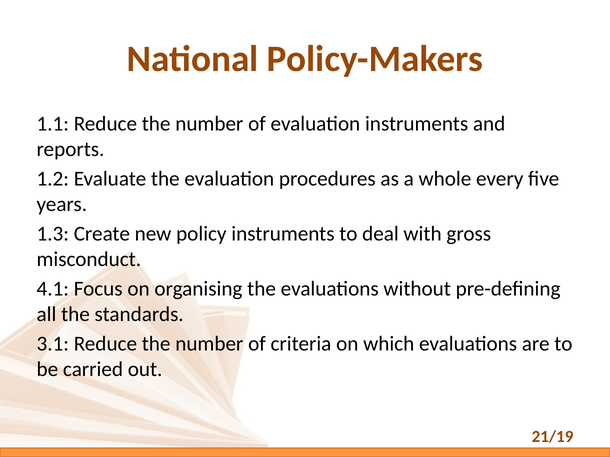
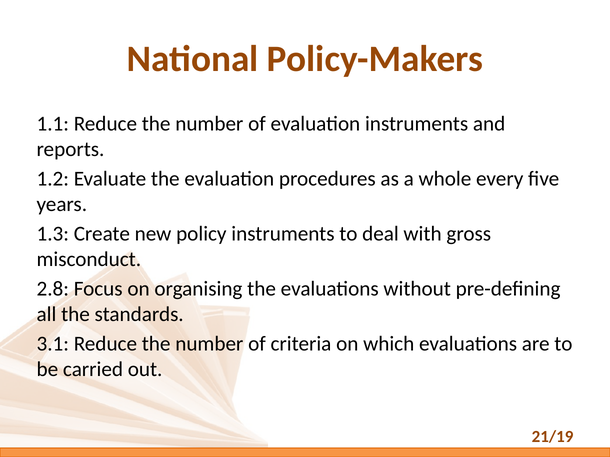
4.1: 4.1 -> 2.8
